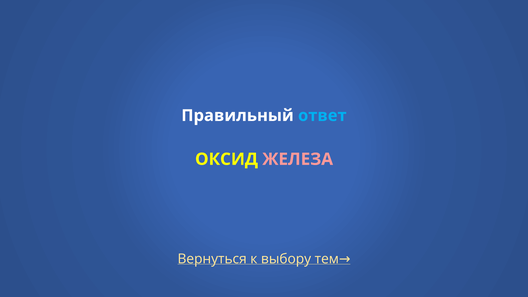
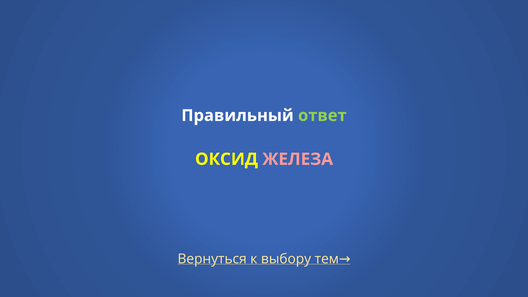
ответ colour: light blue -> light green
